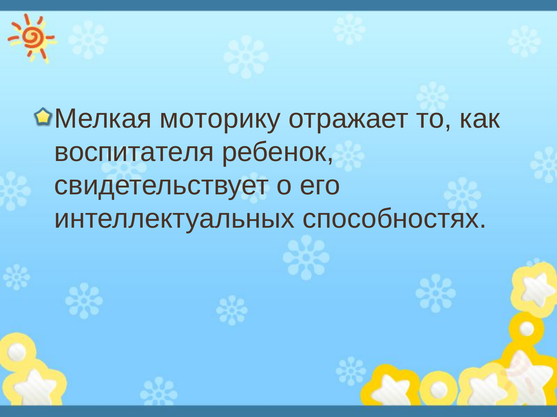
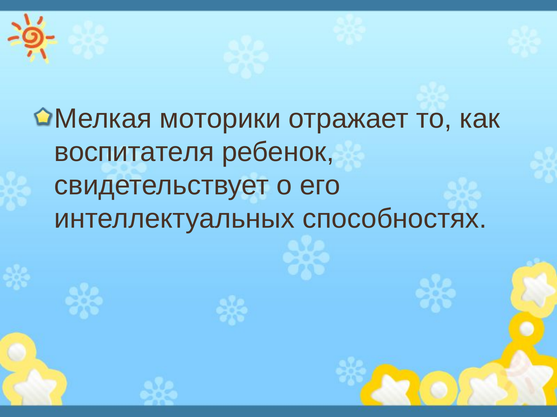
моторику: моторику -> моторики
